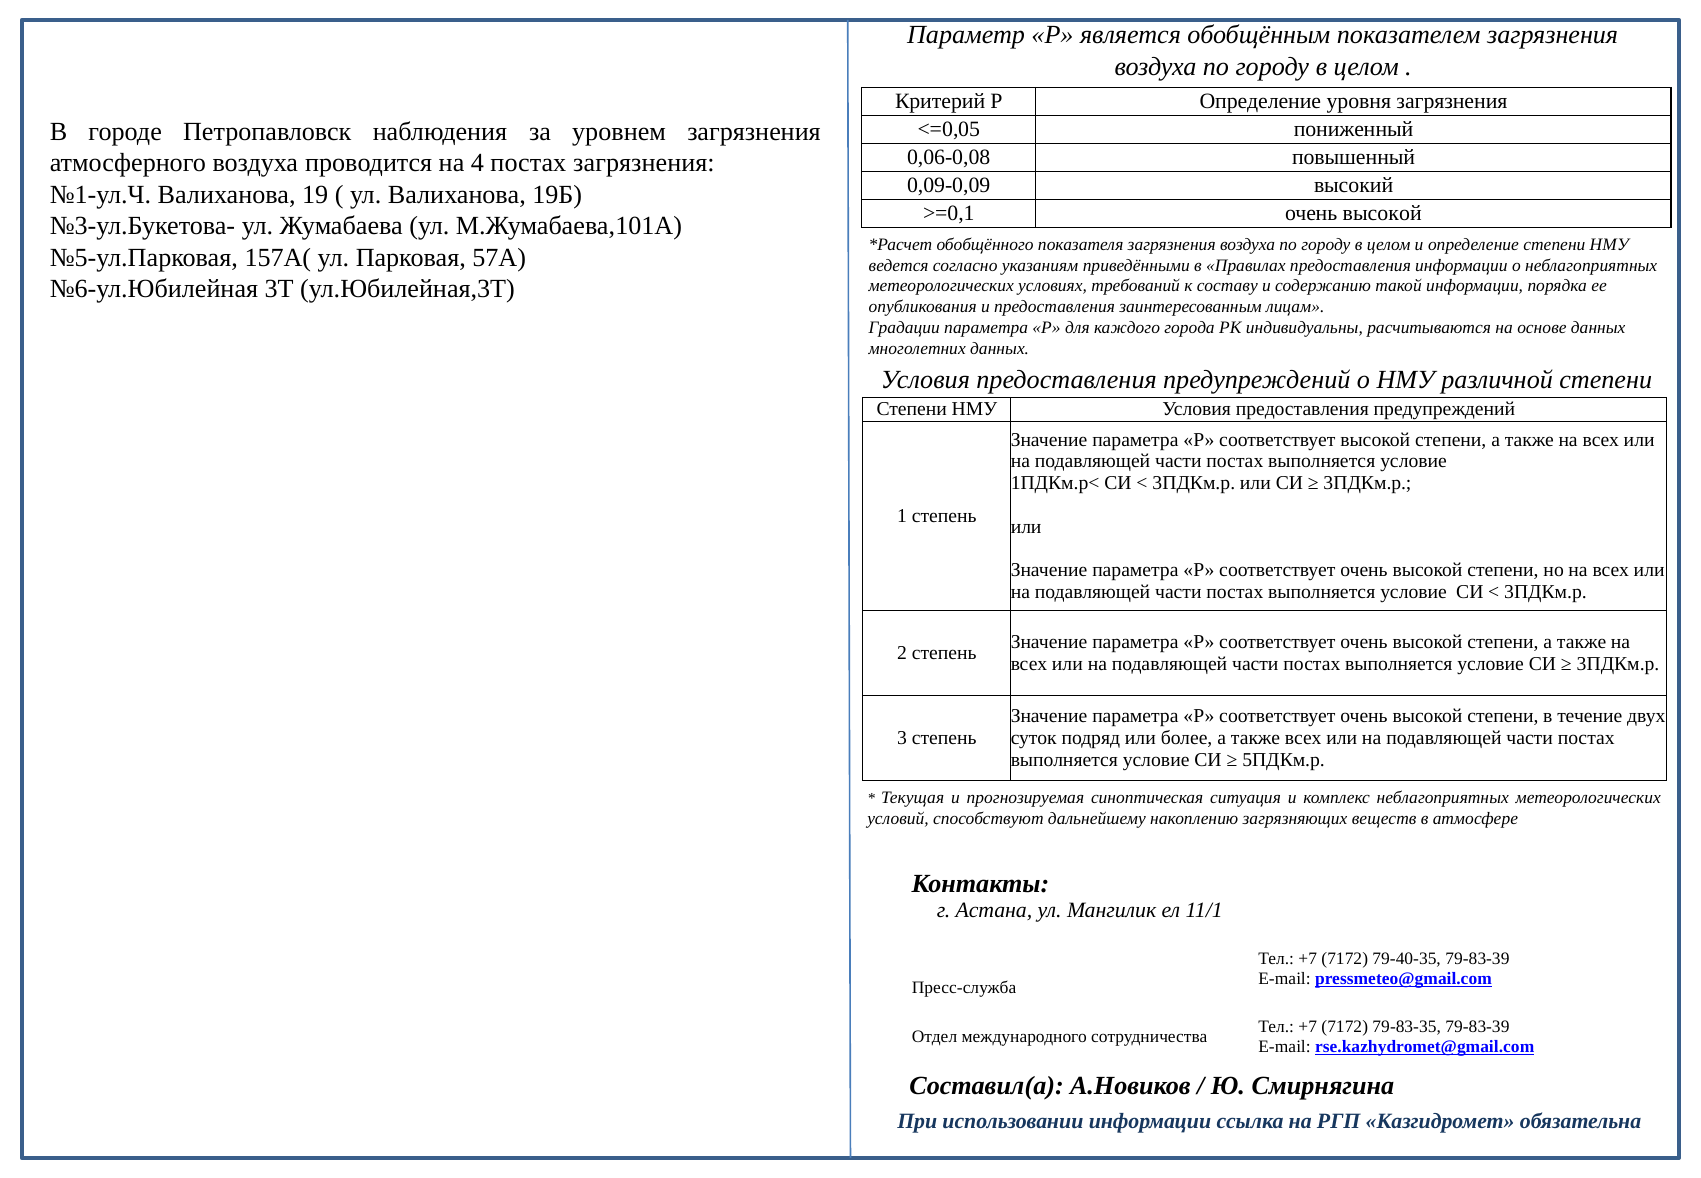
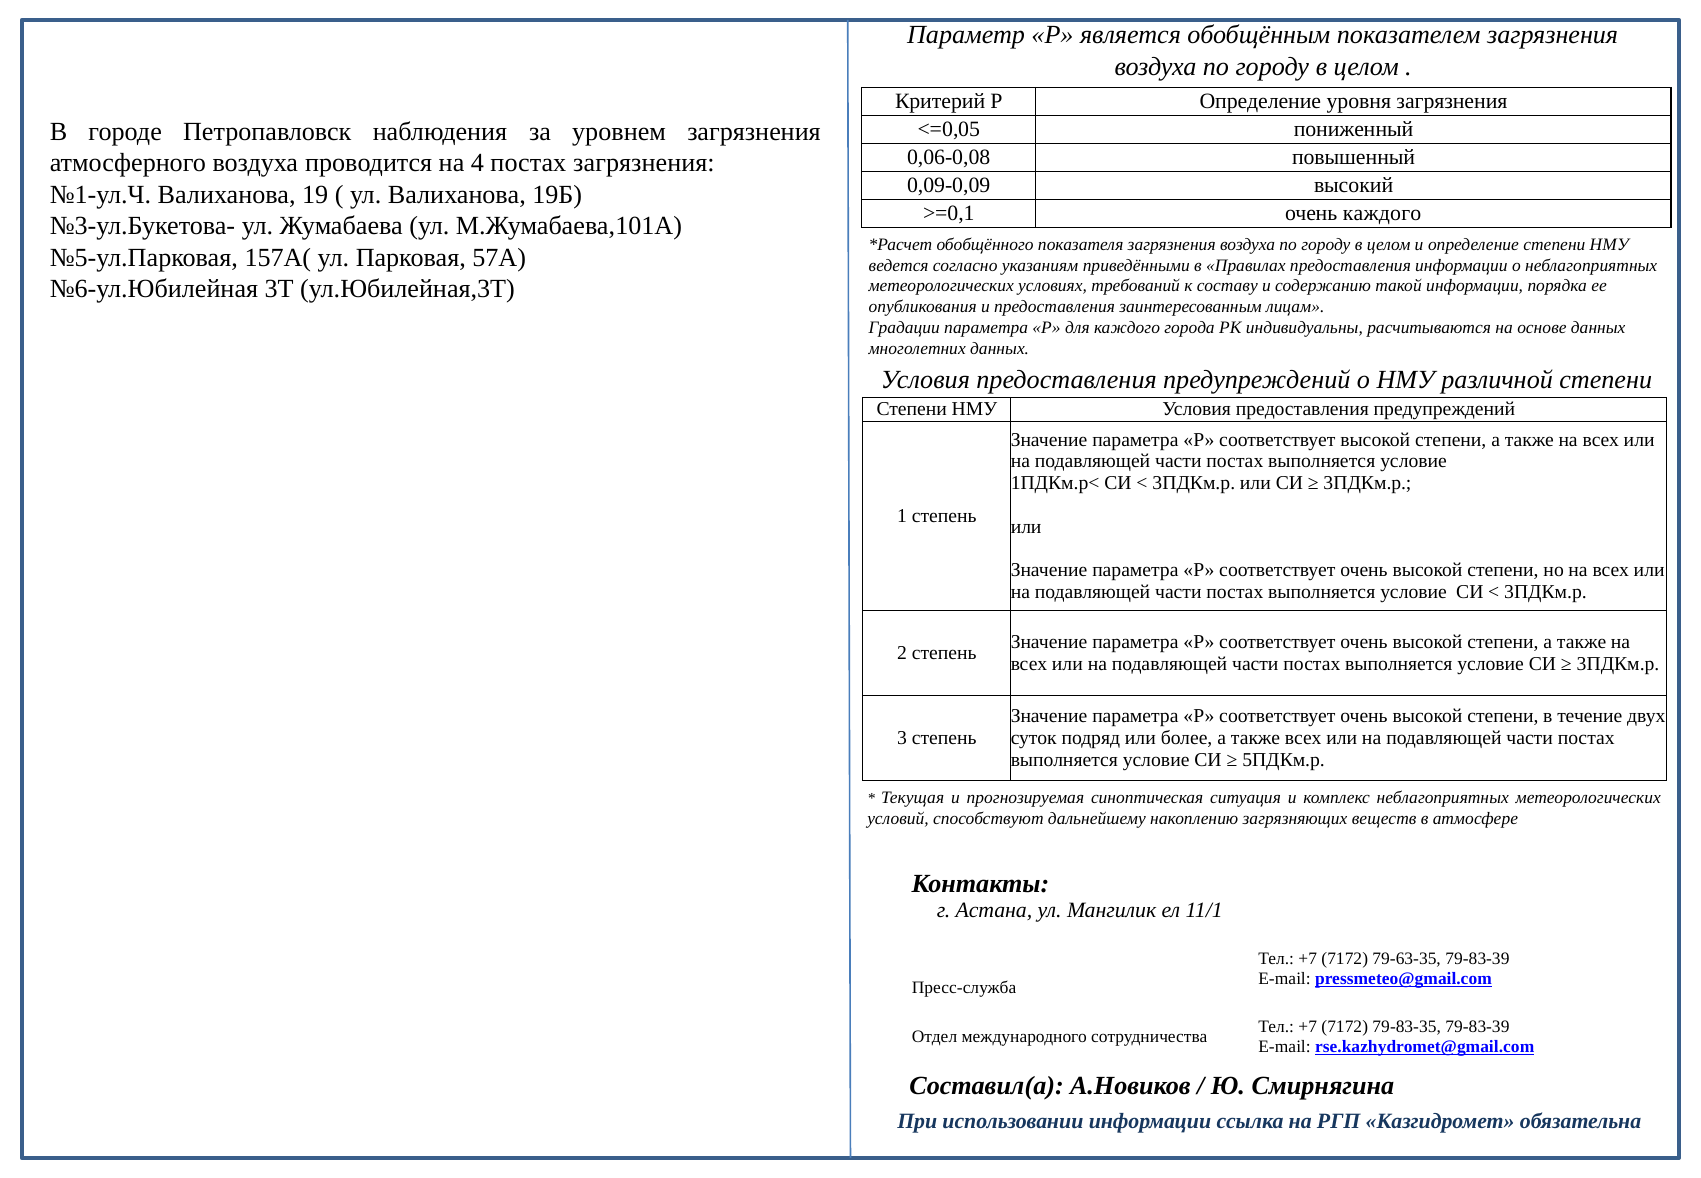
>=0,1 очень высокой: высокой -> каждого
79-40-35: 79-40-35 -> 79-63-35
